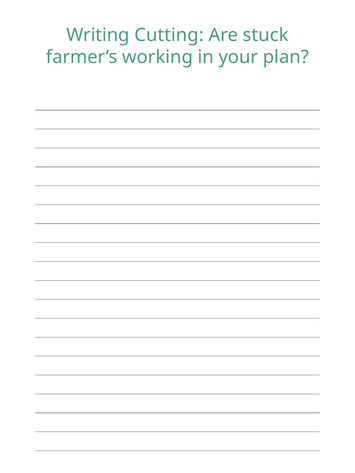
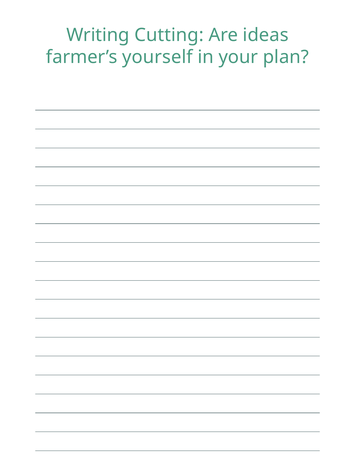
stuck: stuck -> ideas
working: working -> yourself
